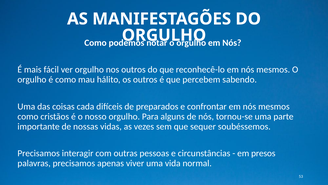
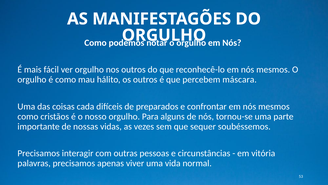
sabendo: sabendo -> máscara
presos: presos -> vitória
